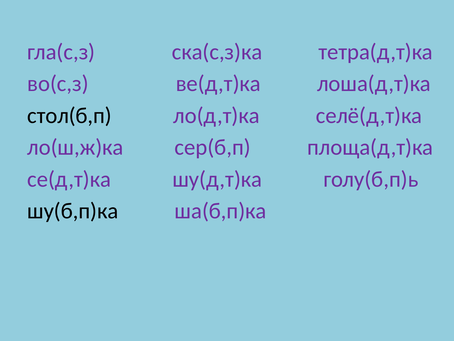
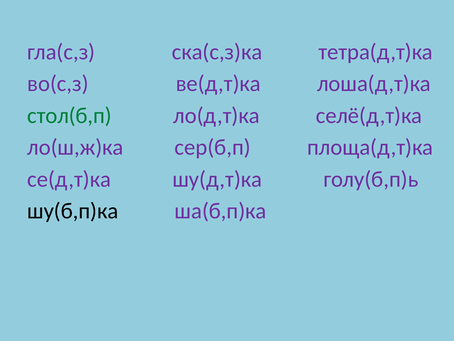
стол(б,п colour: black -> green
